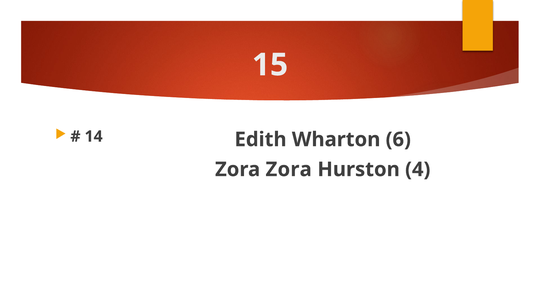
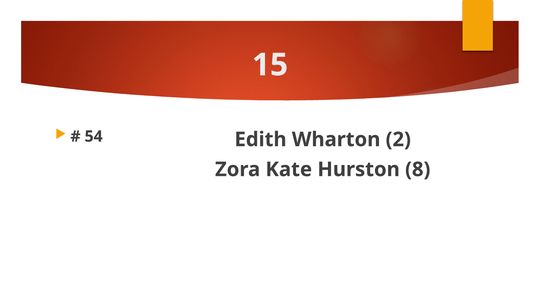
14: 14 -> 54
6: 6 -> 2
Zora Zora: Zora -> Kate
4: 4 -> 8
